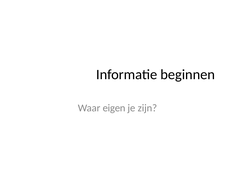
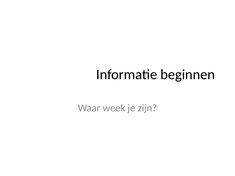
eigen: eigen -> week
